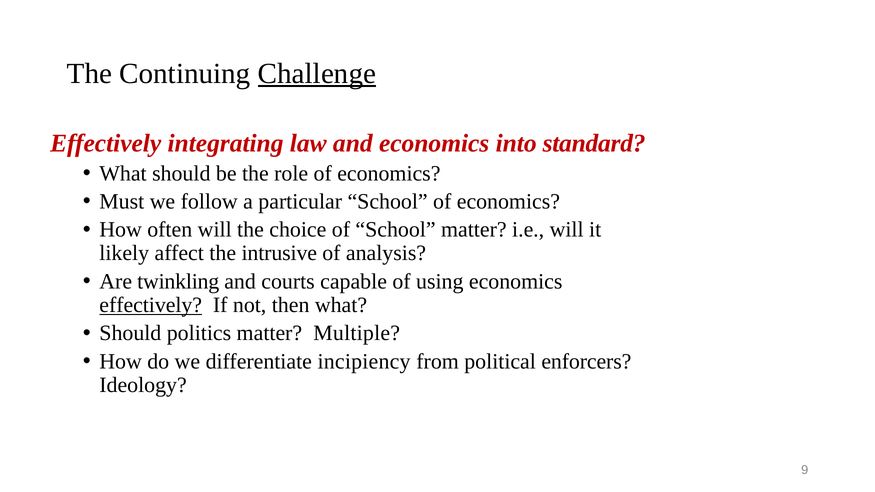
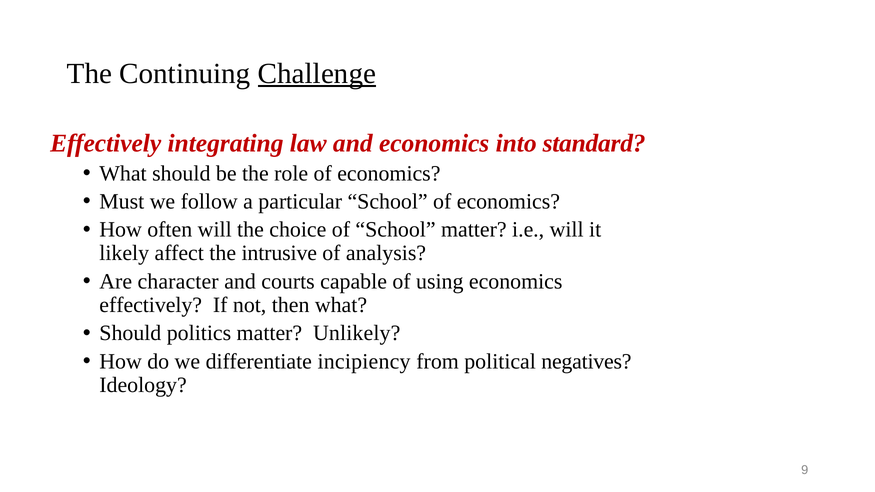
twinkling: twinkling -> character
effectively at (151, 305) underline: present -> none
Multiple: Multiple -> Unlikely
enforcers: enforcers -> negatives
